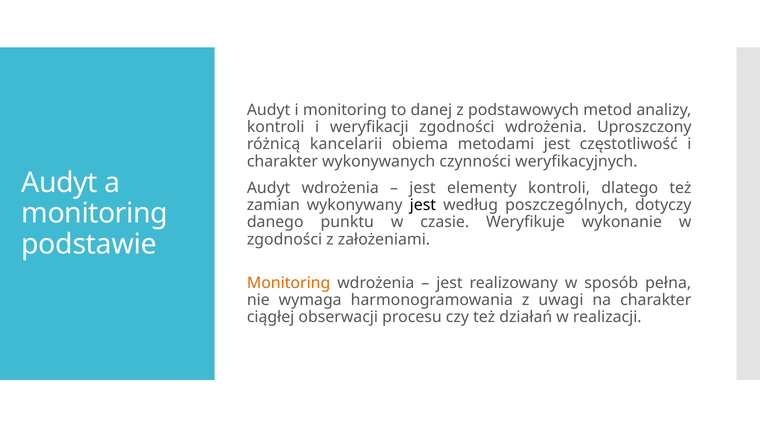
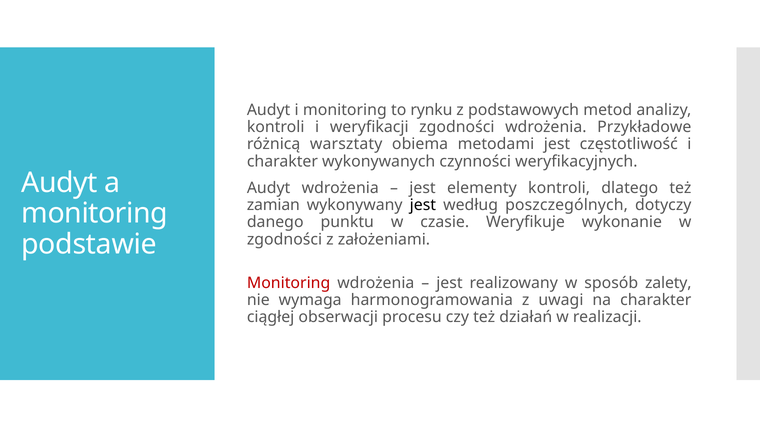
danej: danej -> rynku
Uproszczony: Uproszczony -> Przykładowe
kancelarii: kancelarii -> warsztaty
Monitoring at (289, 283) colour: orange -> red
pełna: pełna -> zalety
